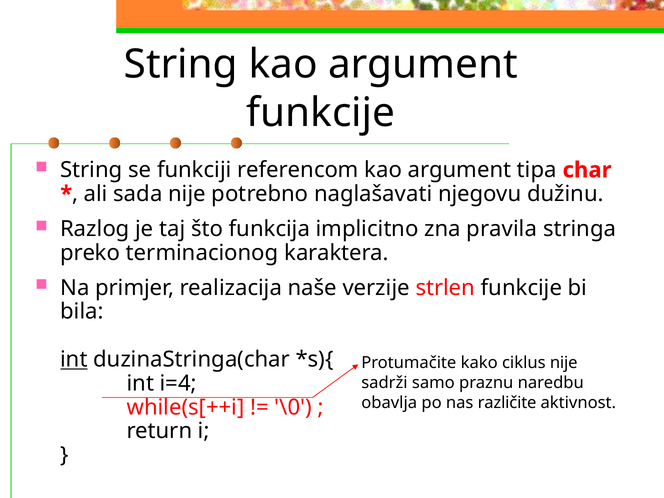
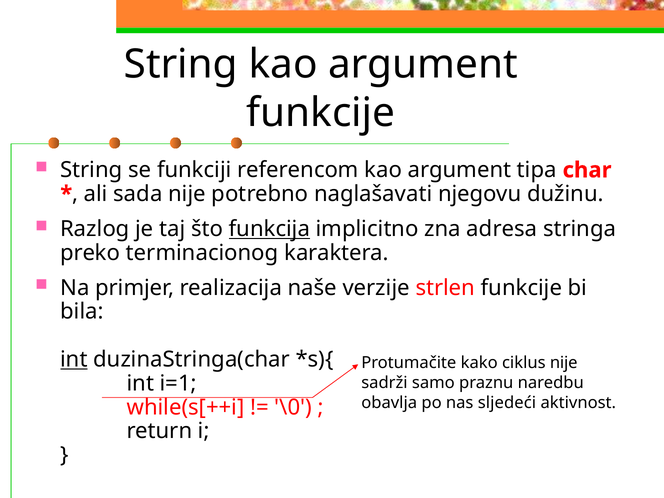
funkcija underline: none -> present
pravila: pravila -> adresa
i=4: i=4 -> i=1
različite: različite -> sljedeći
